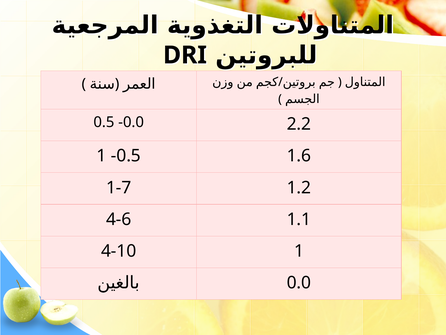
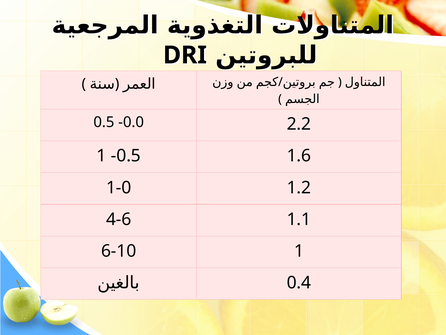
1-7: 1-7 -> 1-0
4-10: 4-10 -> 6-10
0.0 at (299, 282): 0.0 -> 0.4
